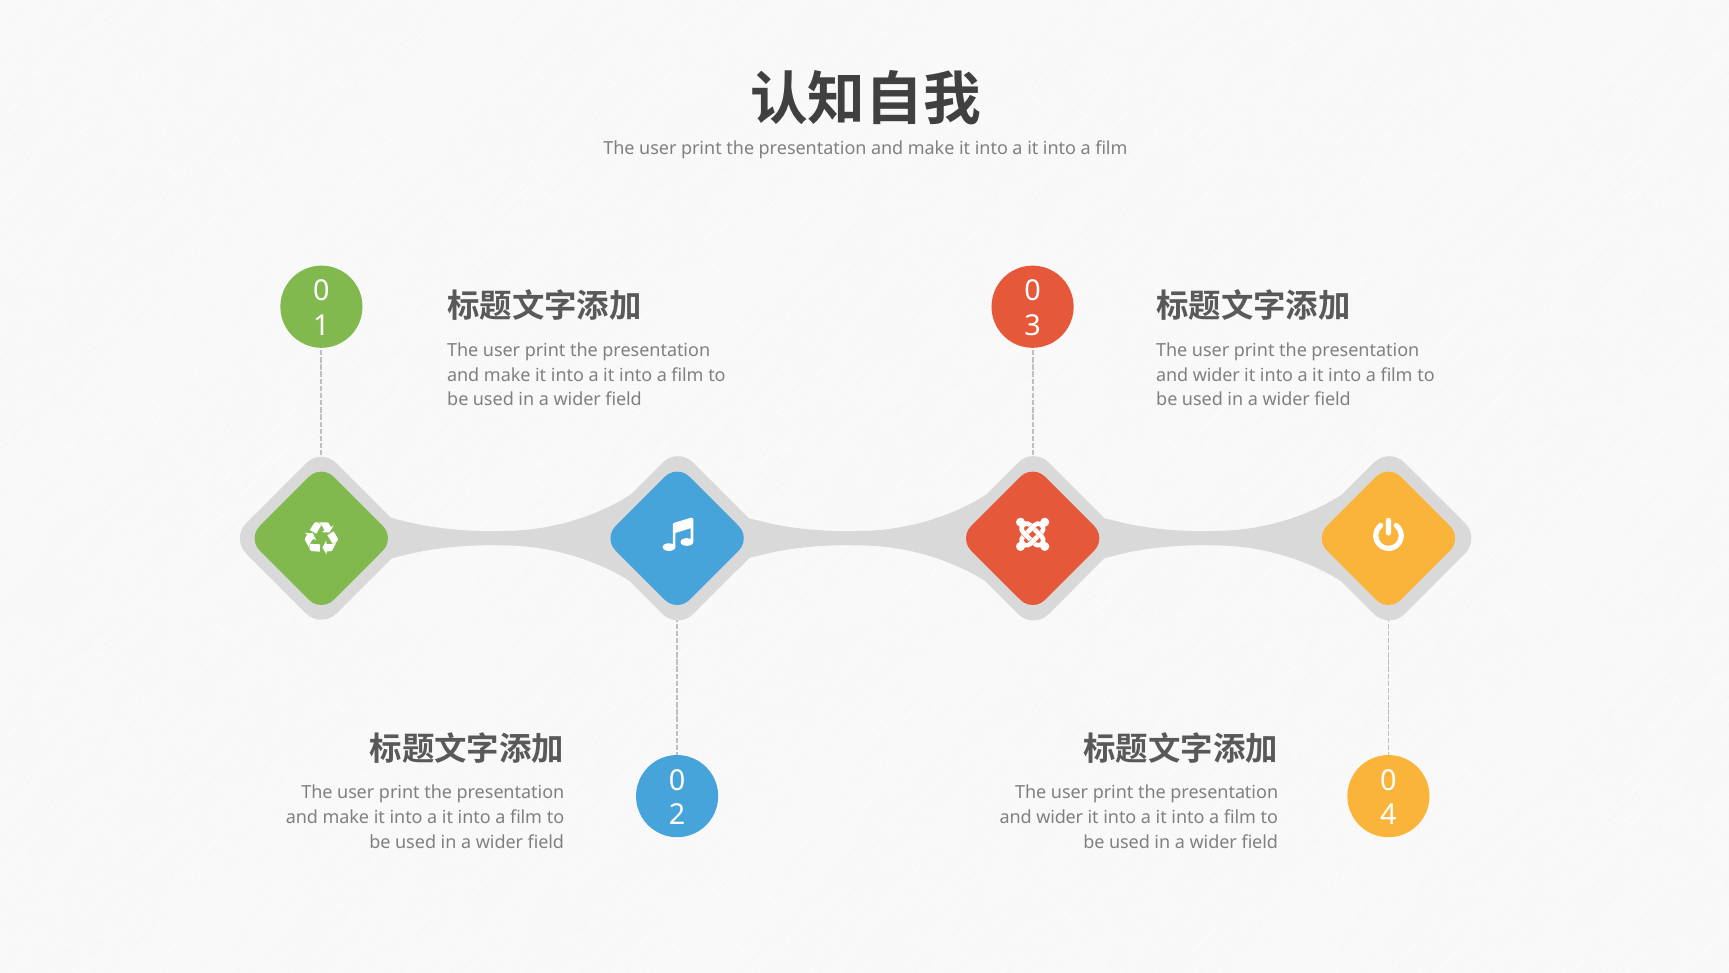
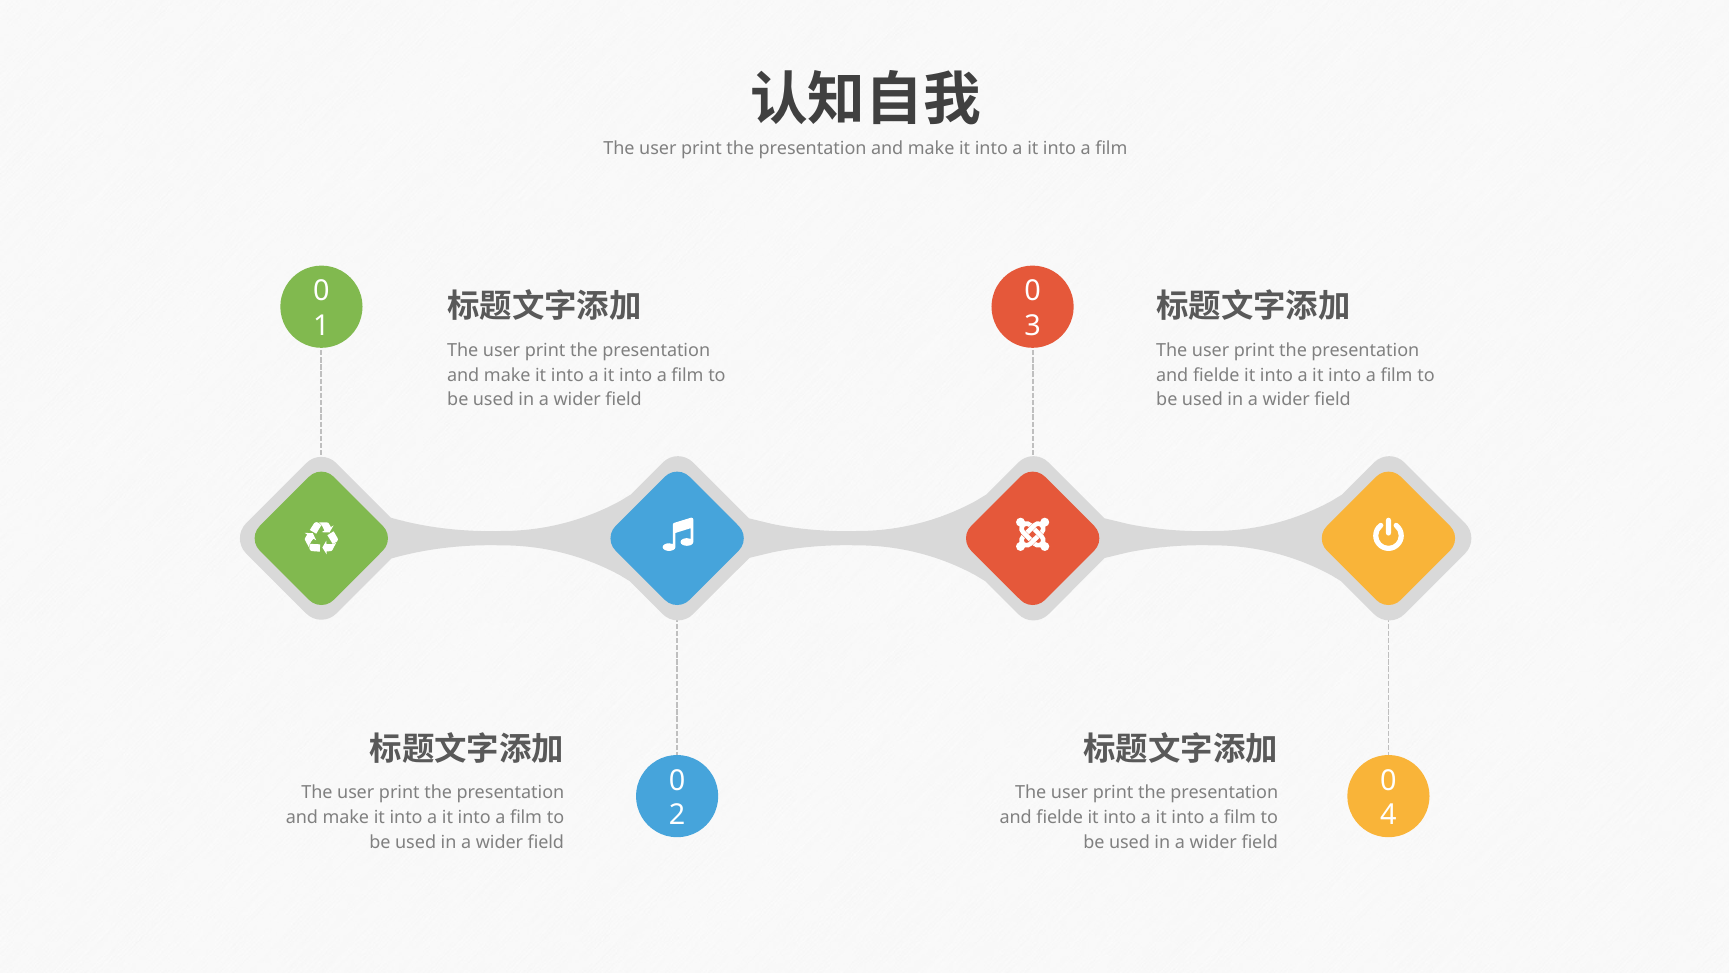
wider at (1216, 375): wider -> fielde
wider at (1060, 817): wider -> fielde
